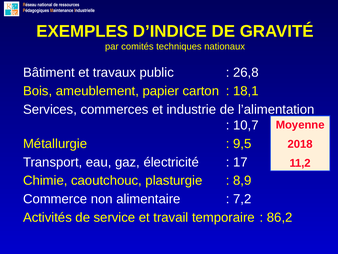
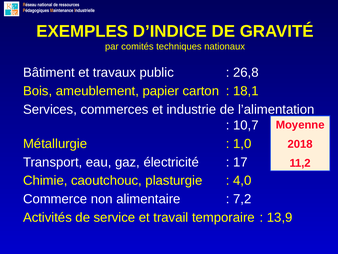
9,5: 9,5 -> 1,0
8,9: 8,9 -> 4,0
86,2: 86,2 -> 13,9
